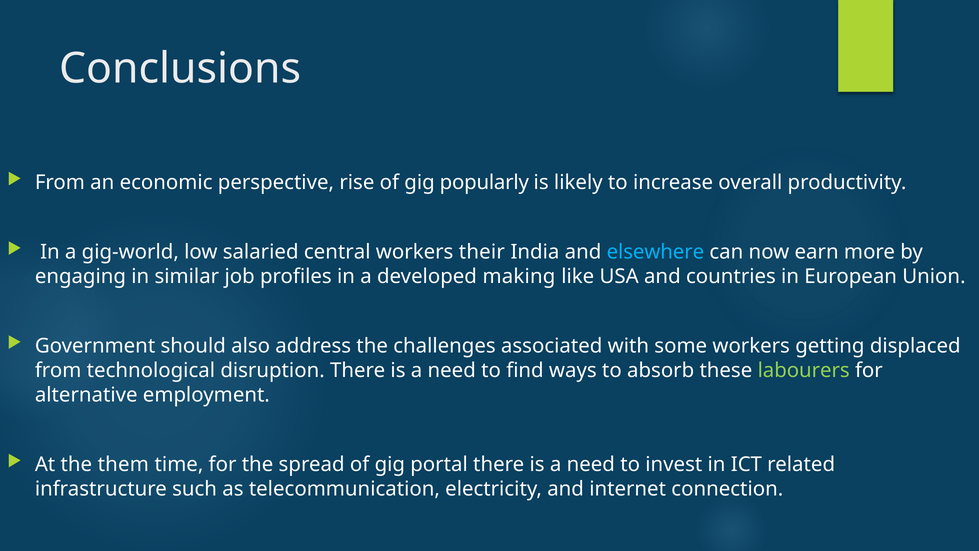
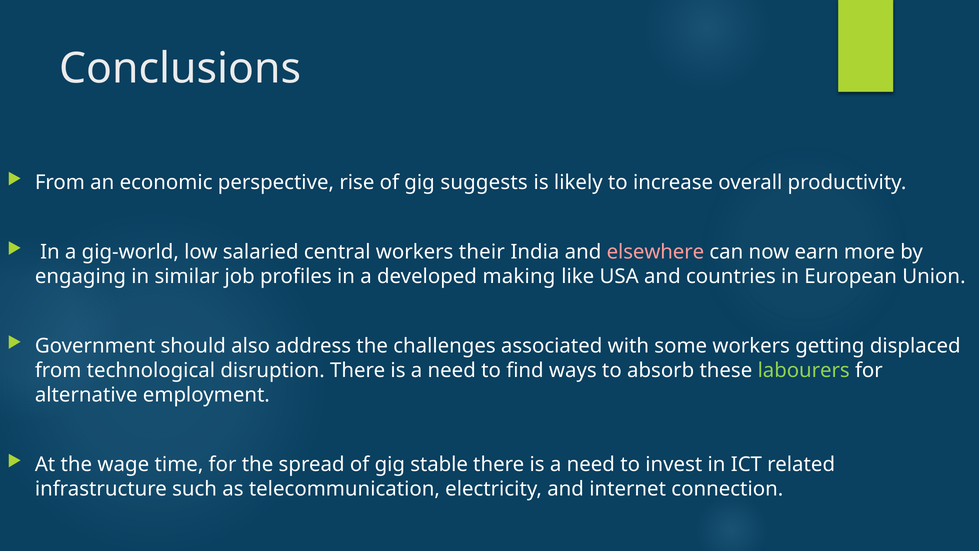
popularly: popularly -> suggests
elsewhere colour: light blue -> pink
them: them -> wage
portal: portal -> stable
